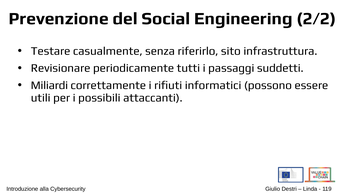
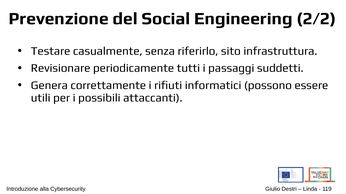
Miliardi: Miliardi -> Genera
